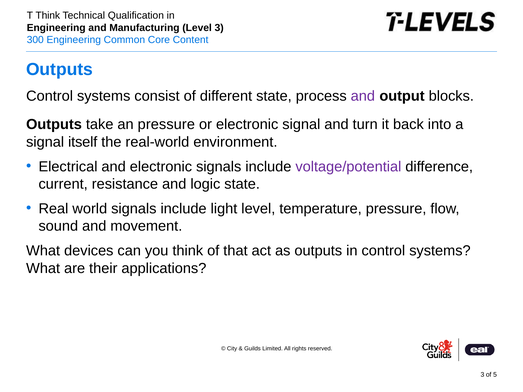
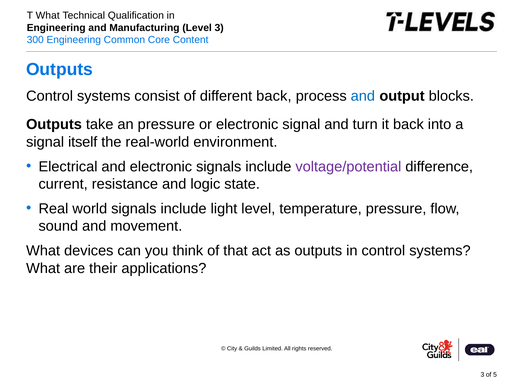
Think at (48, 15): Think -> What
different state: state -> back
and at (363, 96) colour: purple -> blue
